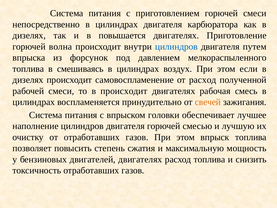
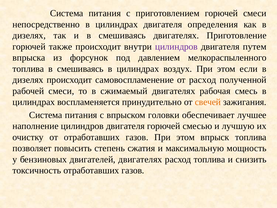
карбюратора: карбюратора -> определения
и в повышается: повышается -> смешиваясь
волна: волна -> также
цилиндров at (176, 47) colour: blue -> purple
в происходит: происходит -> сжимаемый
